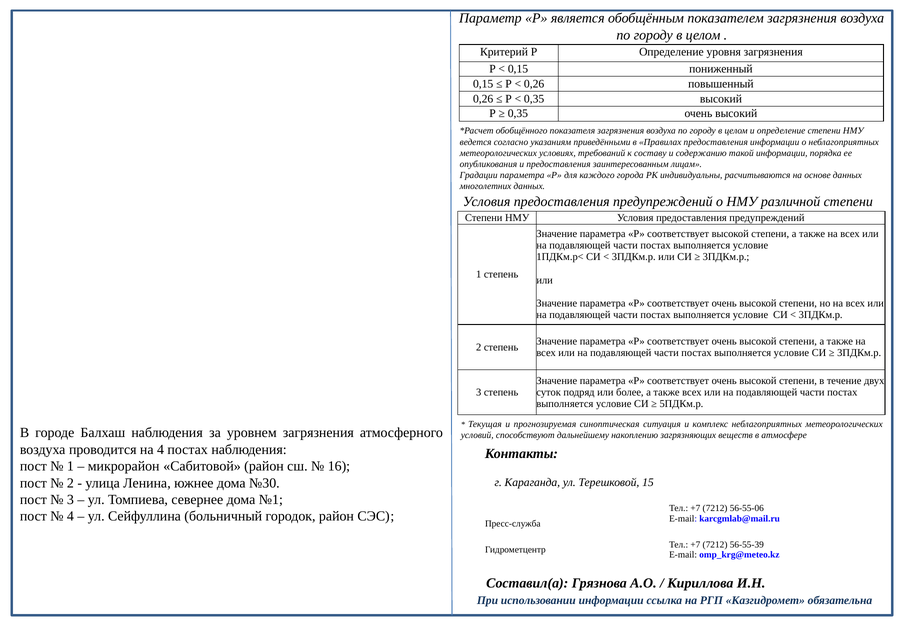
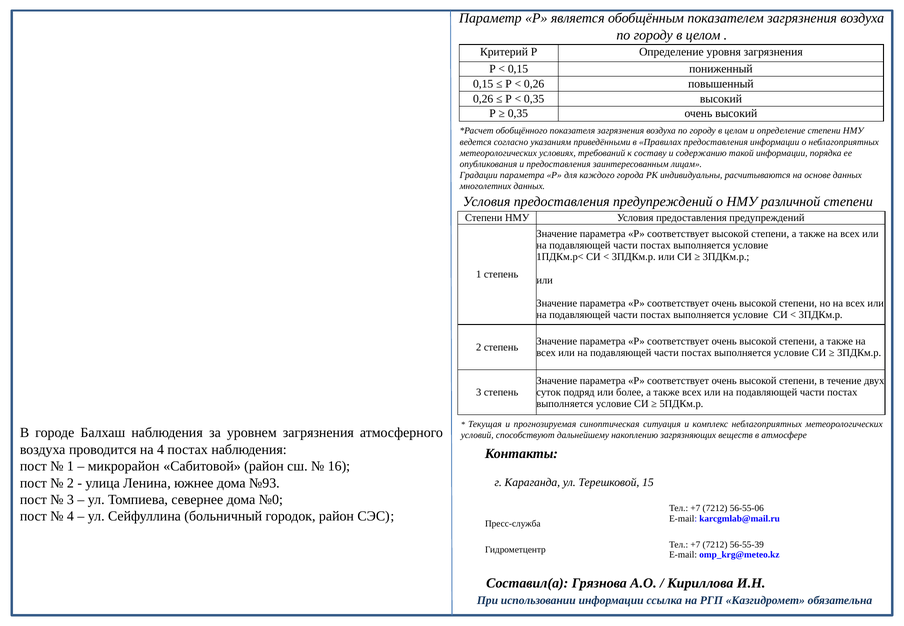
№30: №30 -> №93
№1: №1 -> №0
